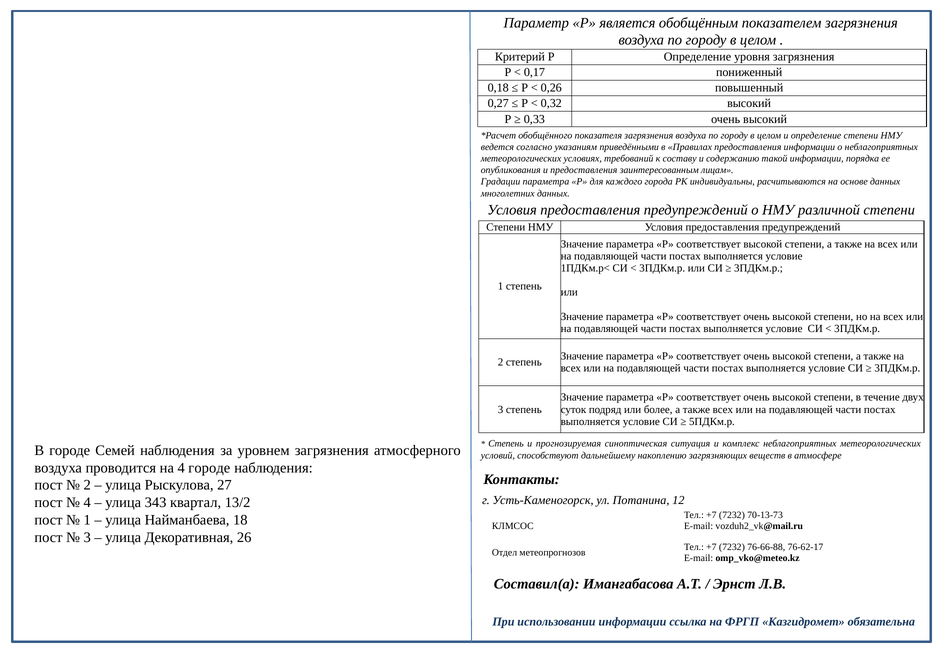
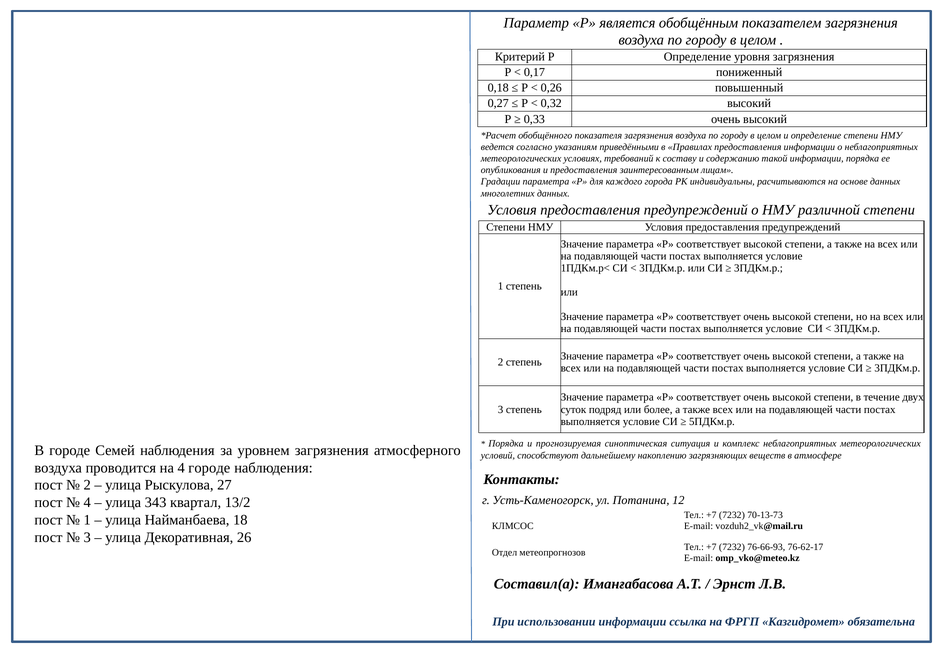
Степень at (506, 444): Степень -> Порядка
76-66-88: 76-66-88 -> 76-66-93
